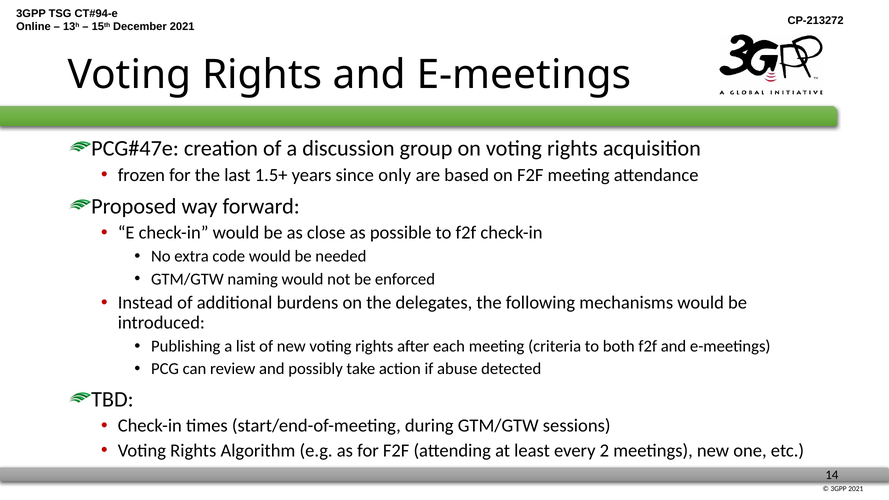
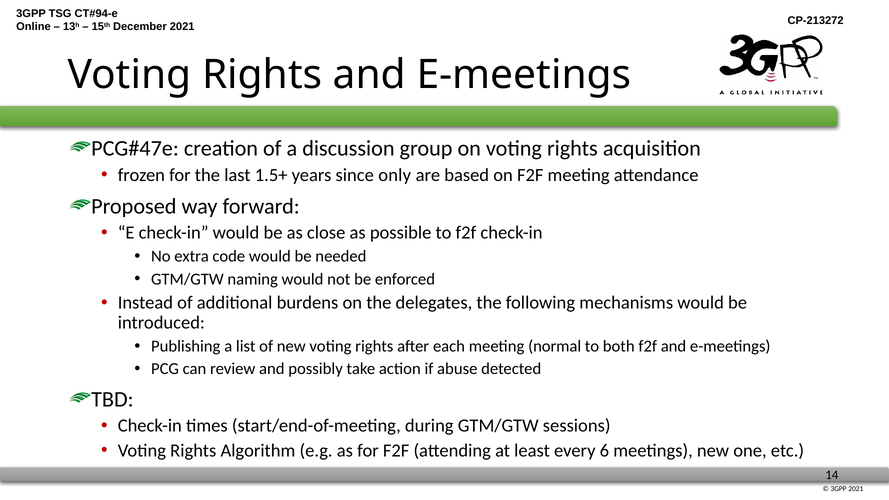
criteria: criteria -> normal
2: 2 -> 6
